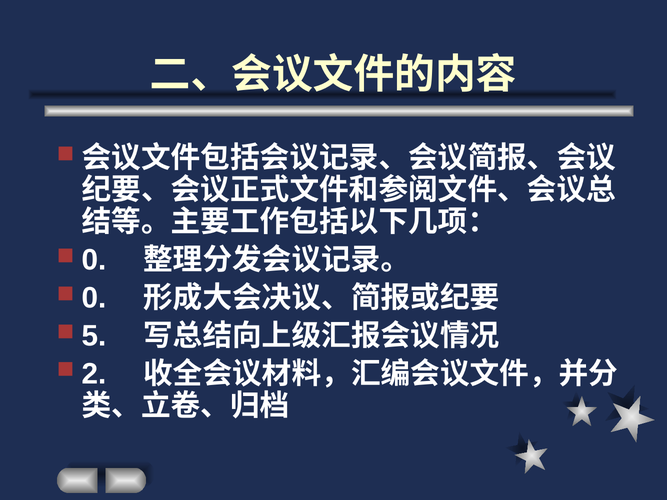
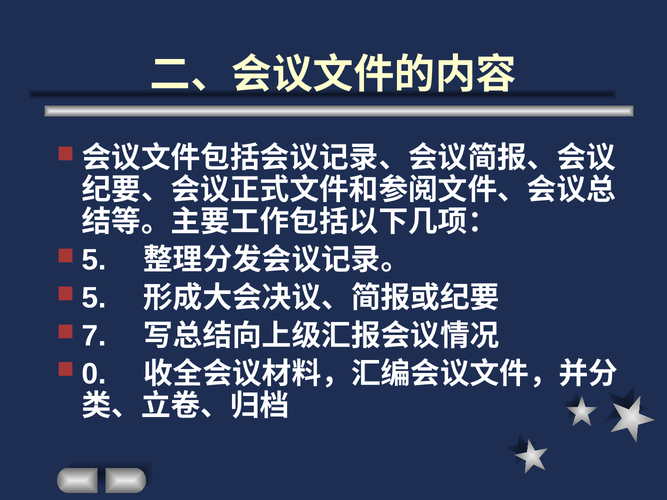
0 at (94, 260): 0 -> 5
0 at (94, 298): 0 -> 5
5: 5 -> 7
2: 2 -> 0
